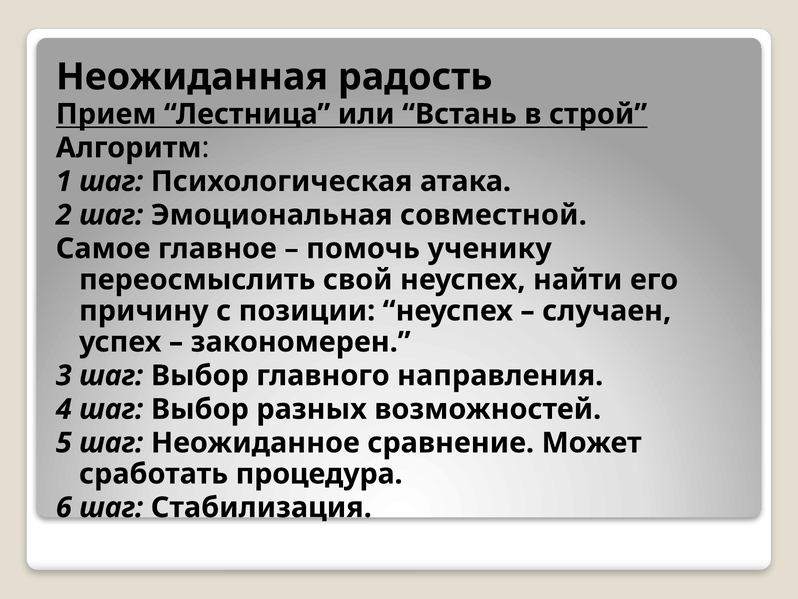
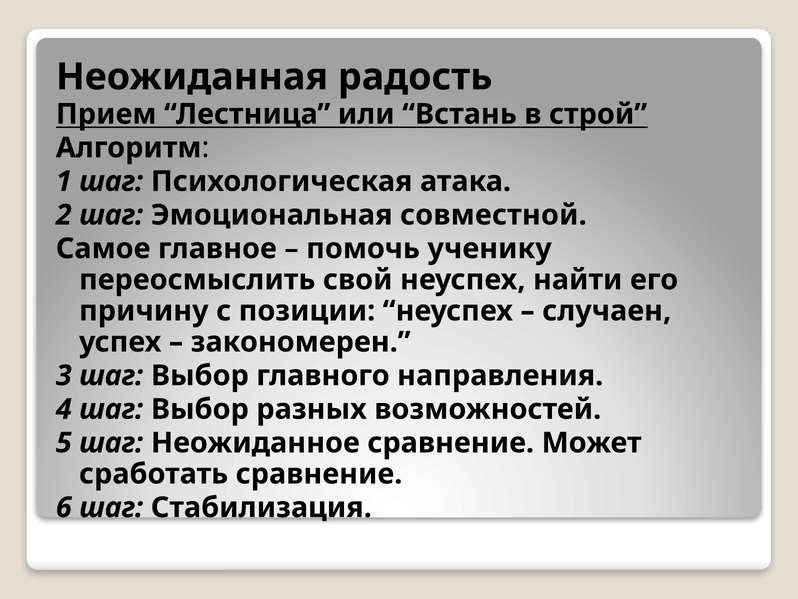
сработать процедура: процедура -> сравнение
